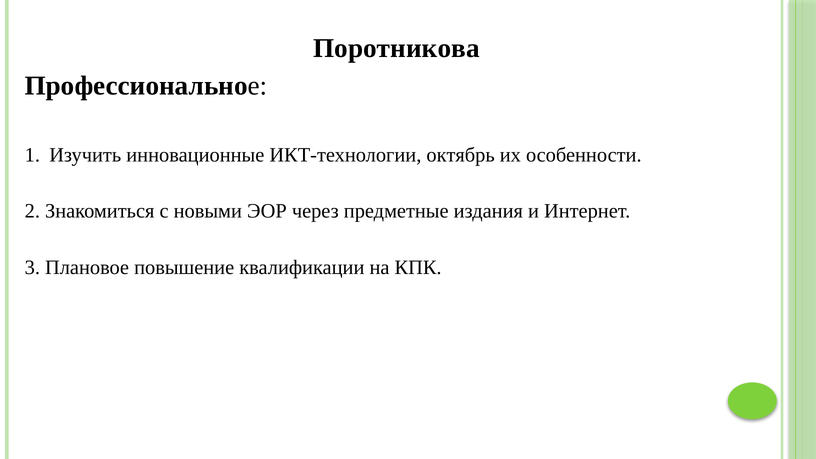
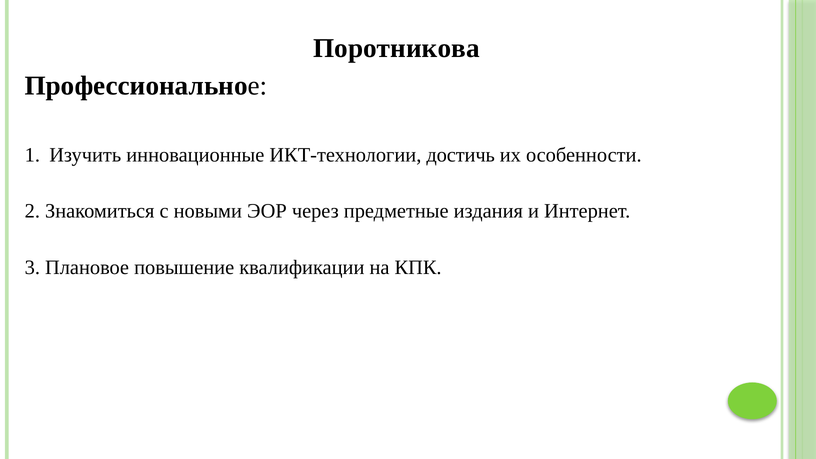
октябрь: октябрь -> достичь
